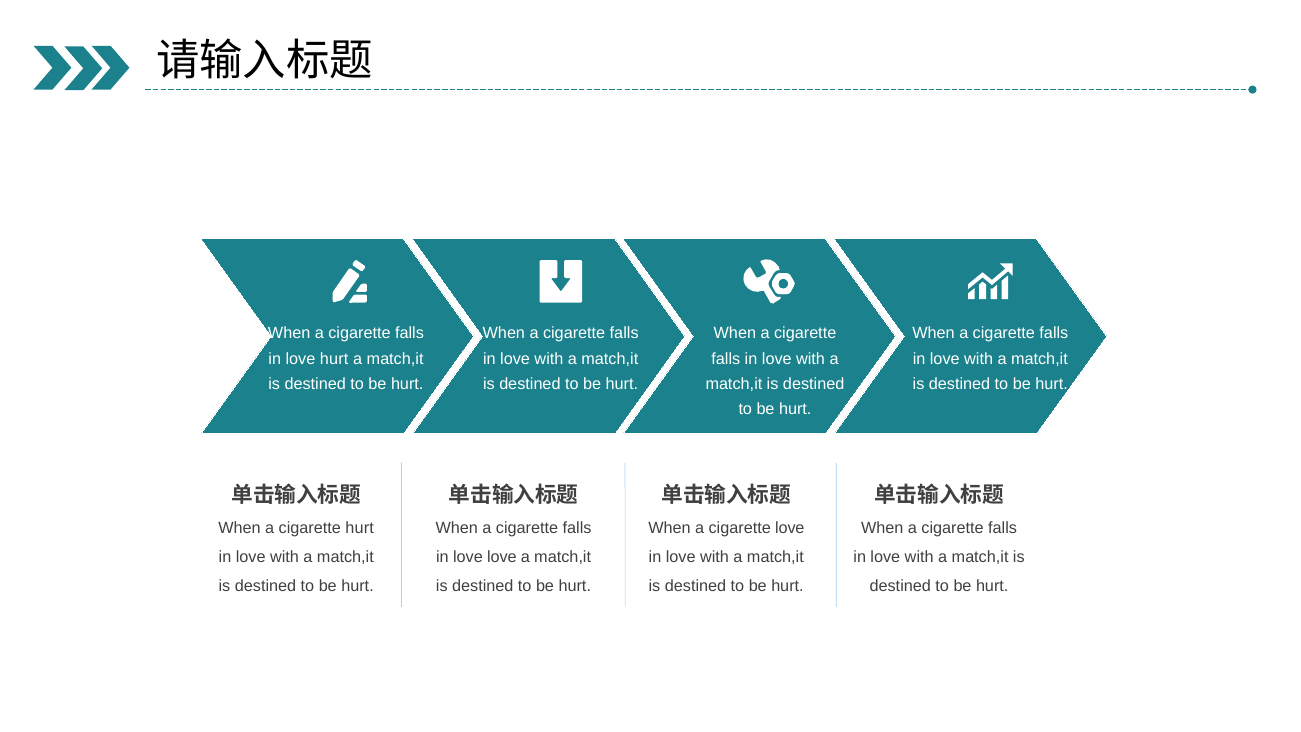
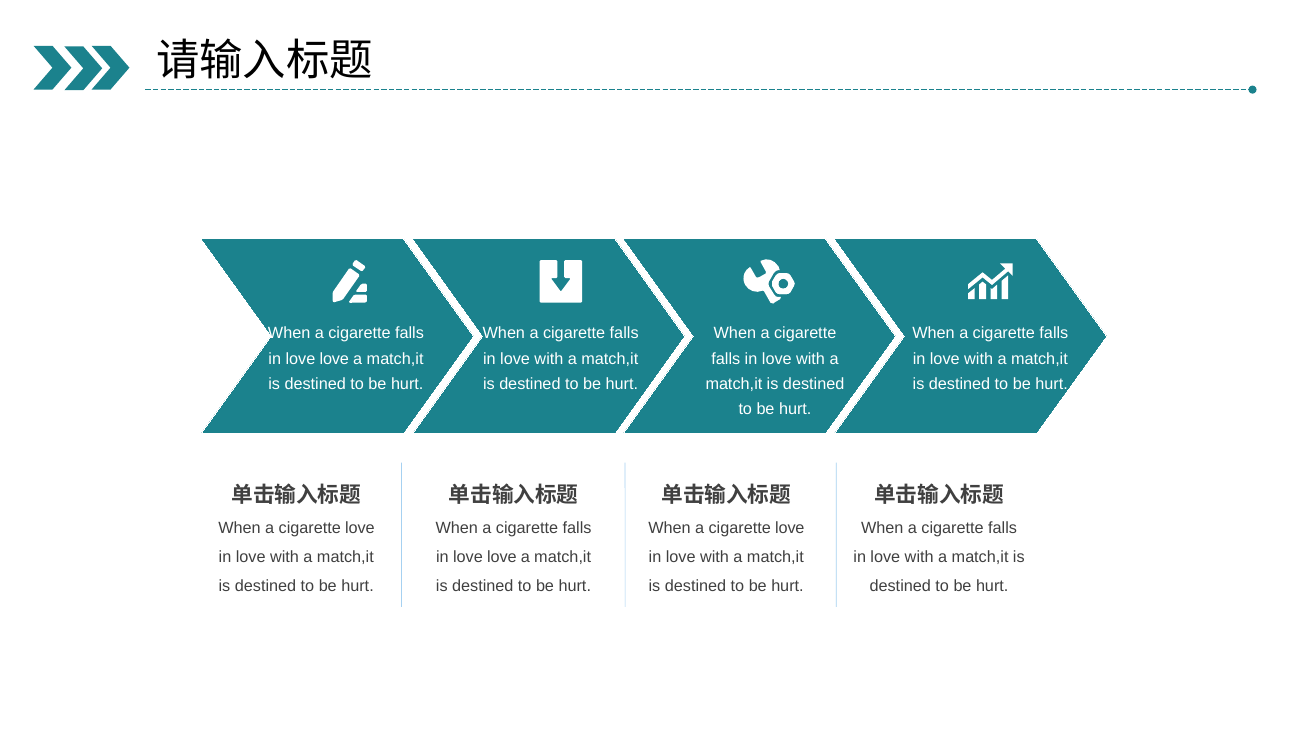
hurt at (334, 359): hurt -> love
hurt at (360, 528): hurt -> love
